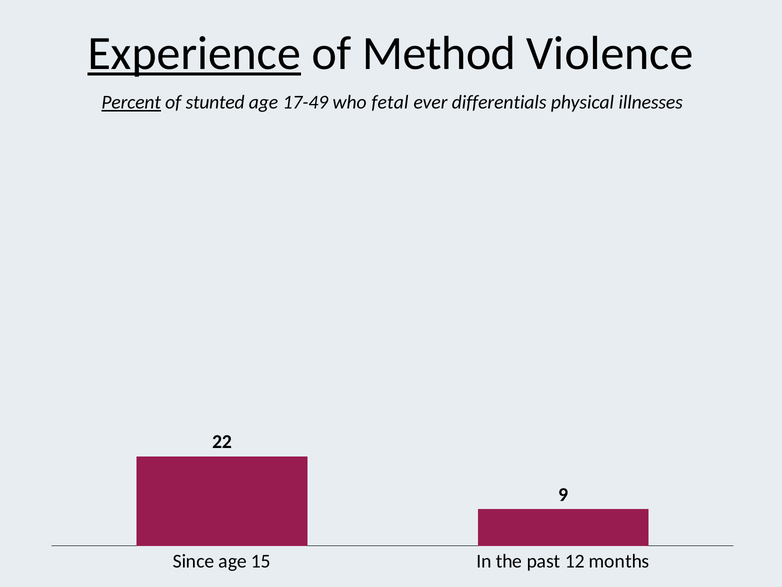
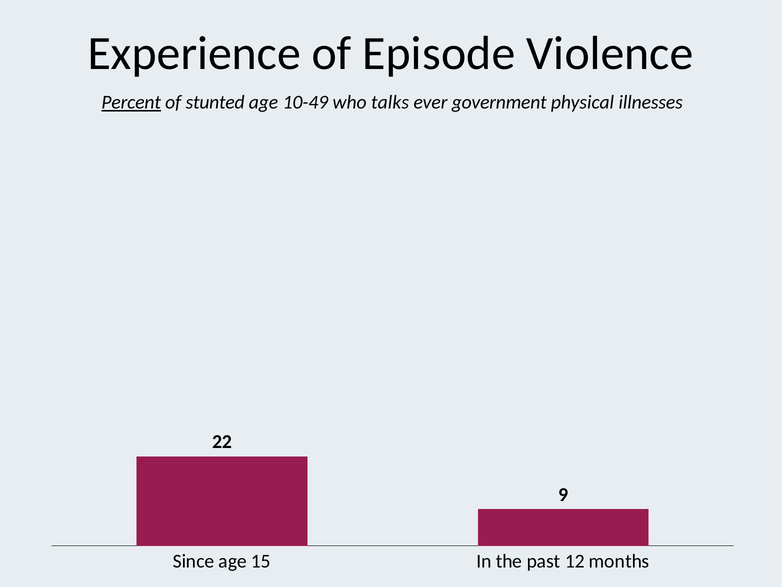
Experience underline: present -> none
Method: Method -> Episode
17-49: 17-49 -> 10-49
fetal: fetal -> talks
differentials: differentials -> government
